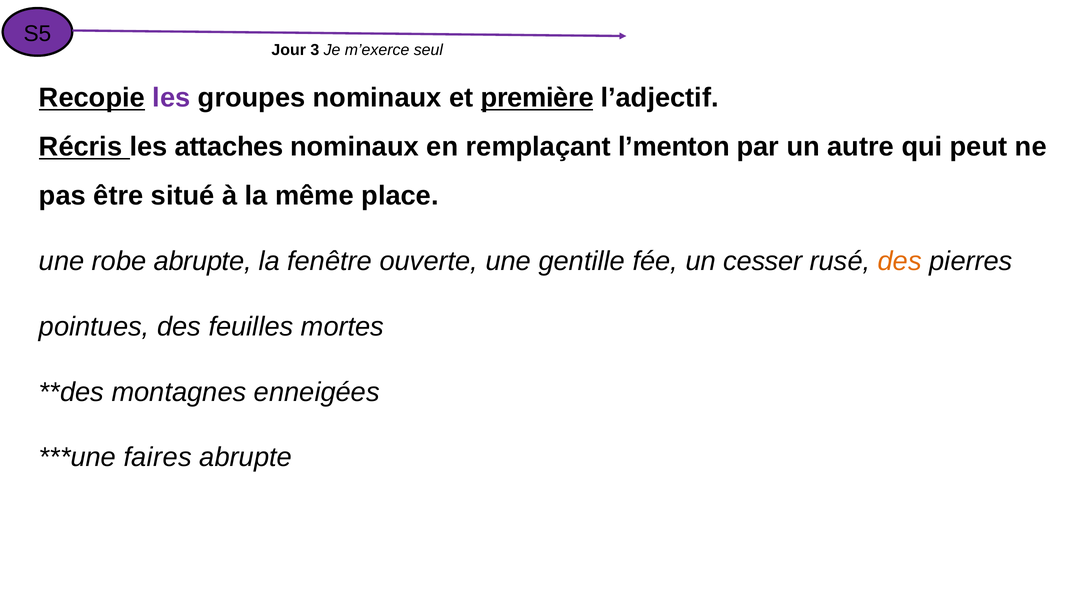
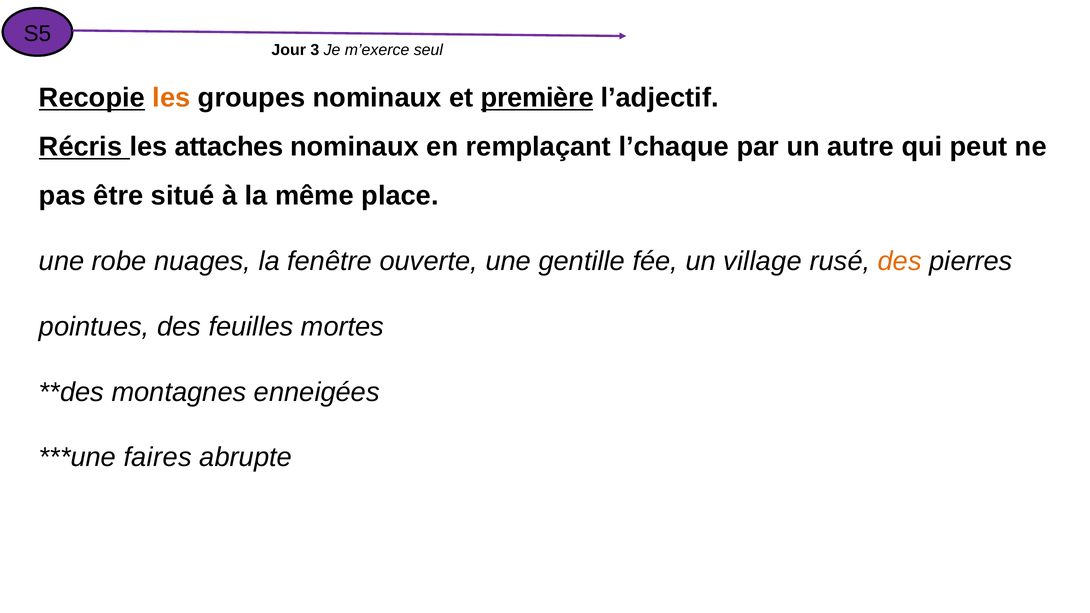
les at (171, 98) colour: purple -> orange
l’menton: l’menton -> l’chaque
robe abrupte: abrupte -> nuages
cesser: cesser -> village
